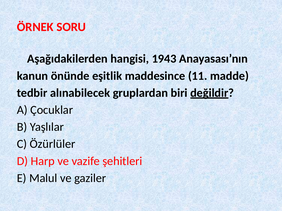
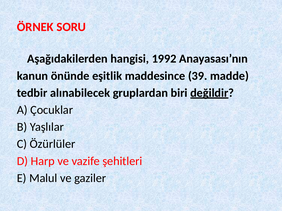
1943: 1943 -> 1992
11: 11 -> 39
